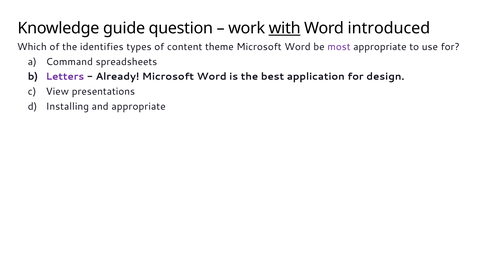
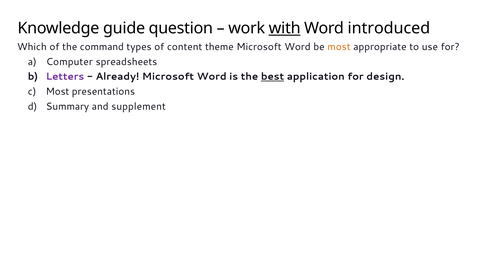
identifies: identifies -> command
most at (339, 47) colour: purple -> orange
Command: Command -> Computer
best underline: none -> present
View at (57, 91): View -> Most
Installing: Installing -> Summary
and appropriate: appropriate -> supplement
